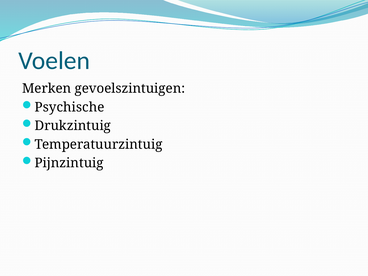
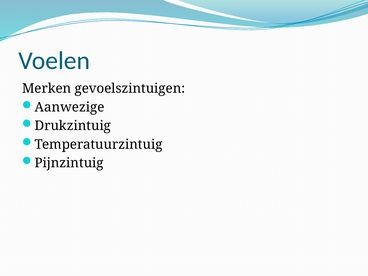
Psychische: Psychische -> Aanwezige
